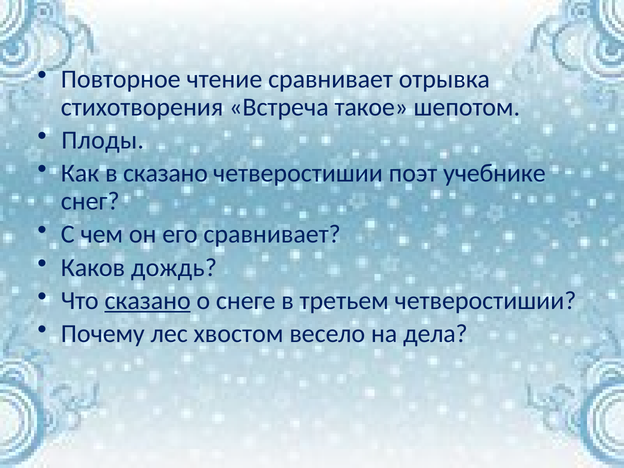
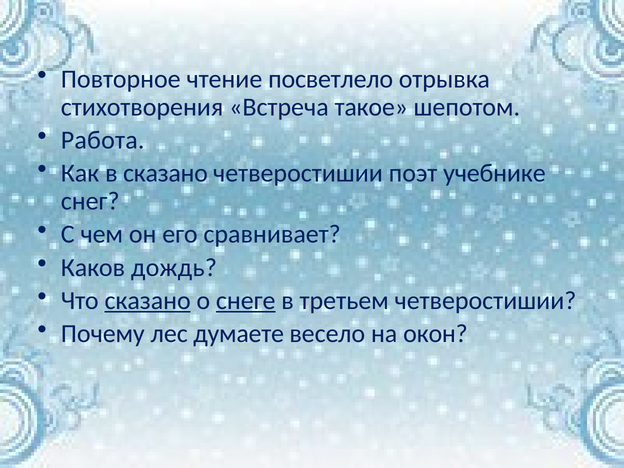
чтение сравнивает: сравнивает -> посветлело
Плоды: Плоды -> Работа
снеге underline: none -> present
хвостом: хвостом -> думаете
дела: дела -> окон
